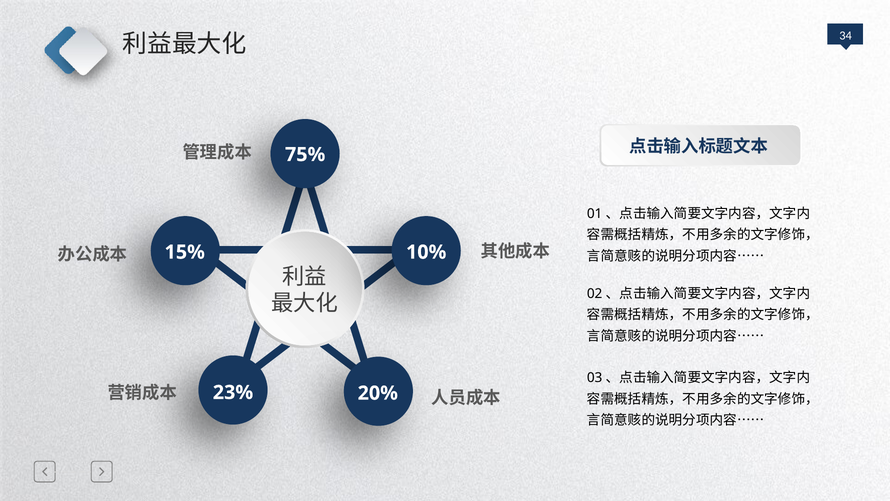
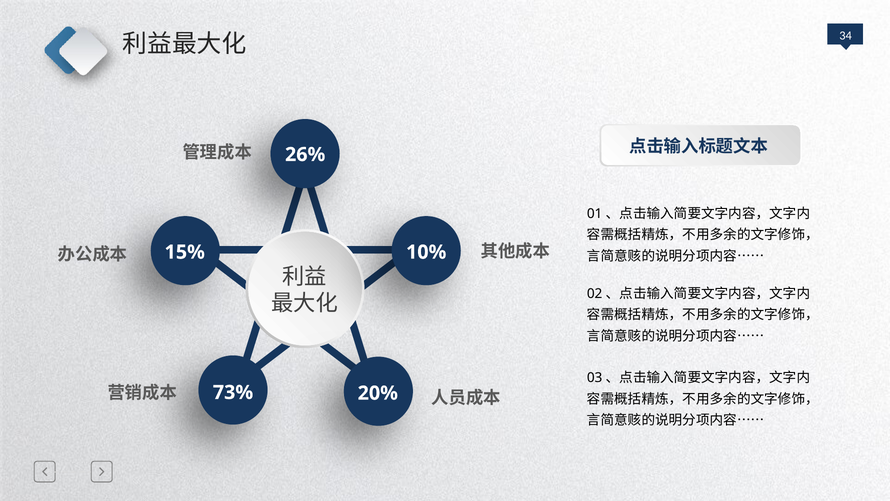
75%: 75% -> 26%
23%: 23% -> 73%
